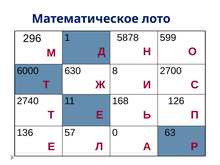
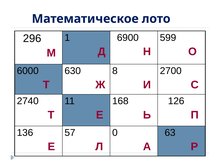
5878: 5878 -> 6900
